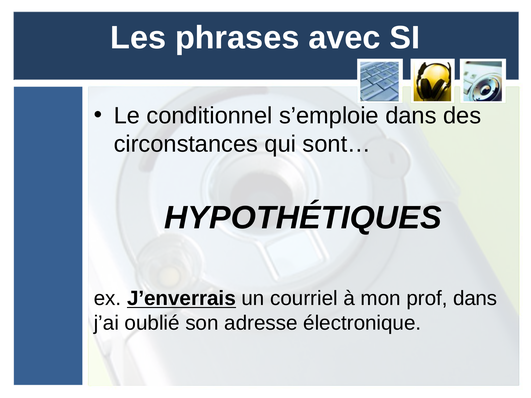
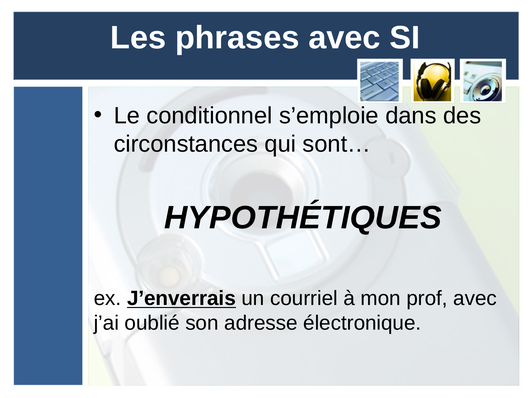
prof dans: dans -> avec
